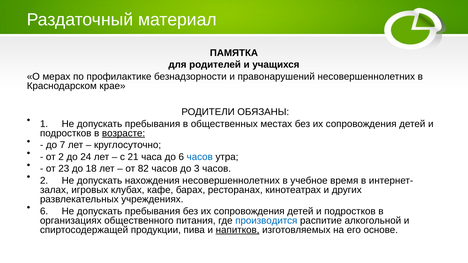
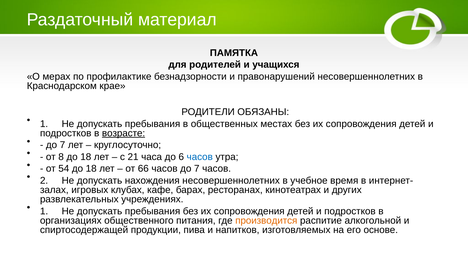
от 2: 2 -> 8
24 at (86, 157): 24 -> 18
23: 23 -> 54
82: 82 -> 66
часов до 3: 3 -> 7
6 at (44, 211): 6 -> 1
производится colour: blue -> orange
напитков underline: present -> none
